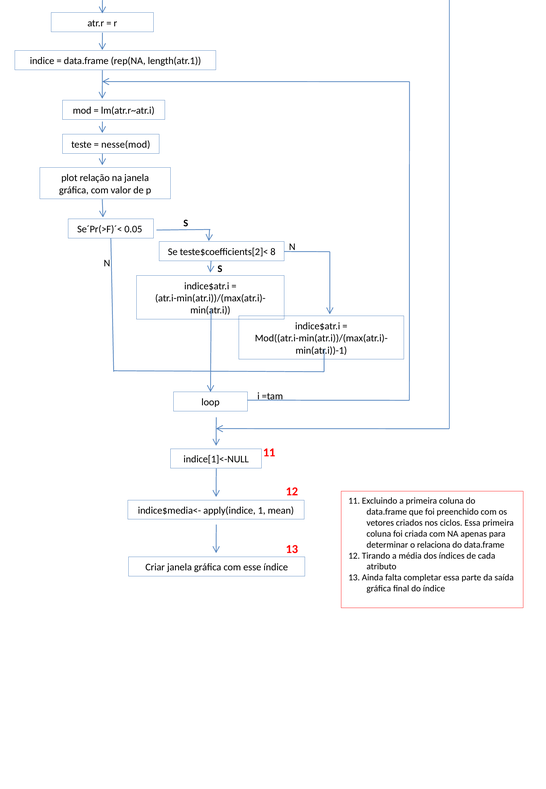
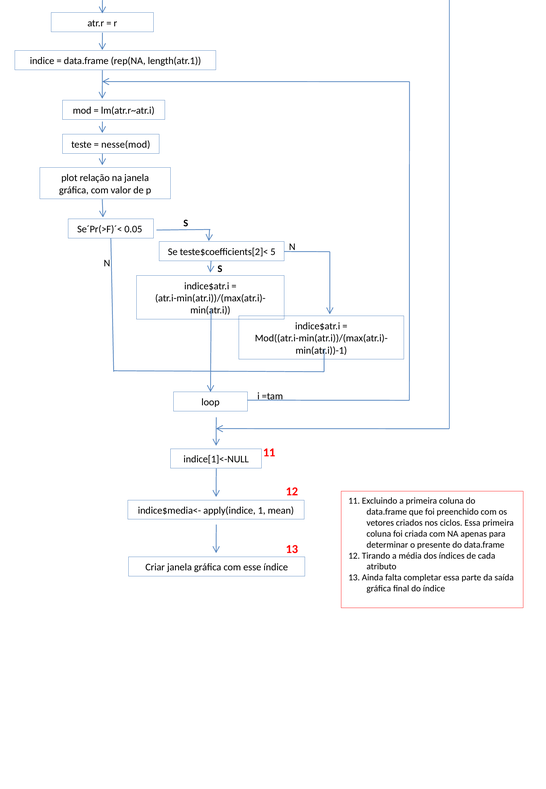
8: 8 -> 5
relaciona: relaciona -> presente
